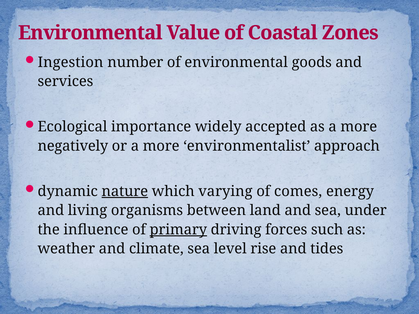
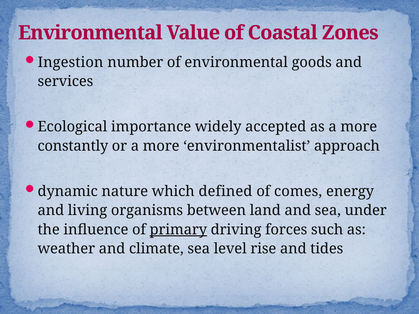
negatively: negatively -> constantly
nature underline: present -> none
varying: varying -> defined
